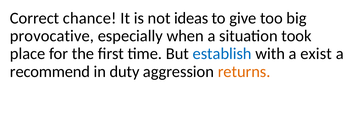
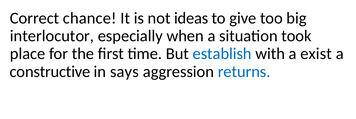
provocative: provocative -> interlocutor
recommend: recommend -> constructive
duty: duty -> says
returns colour: orange -> blue
